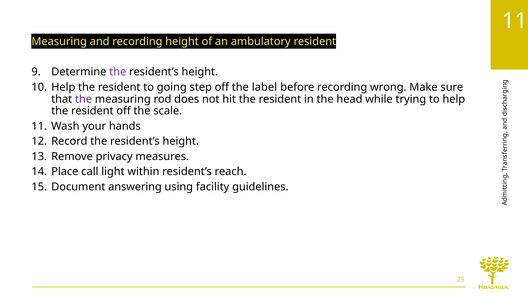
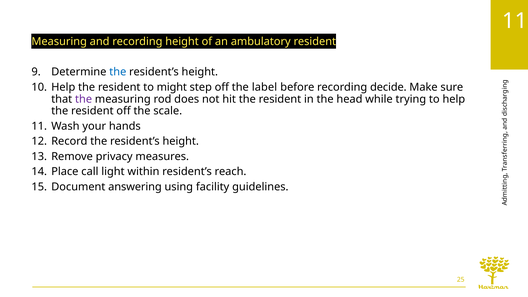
the at (118, 72) colour: purple -> blue
going: going -> might
wrong: wrong -> decide
